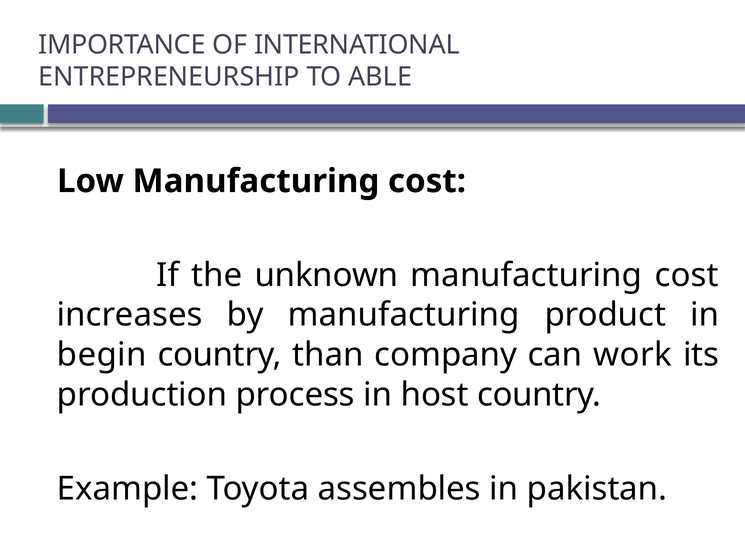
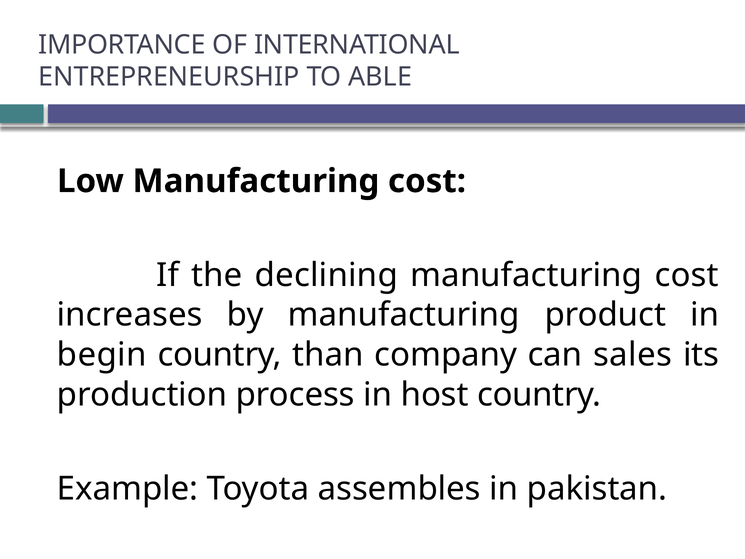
unknown: unknown -> declining
work: work -> sales
